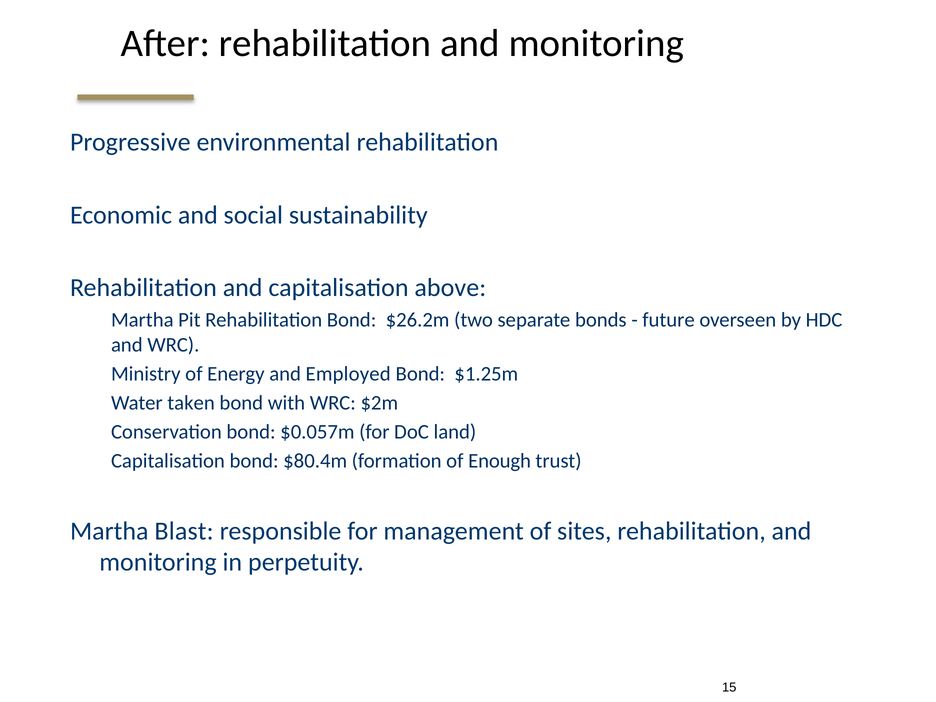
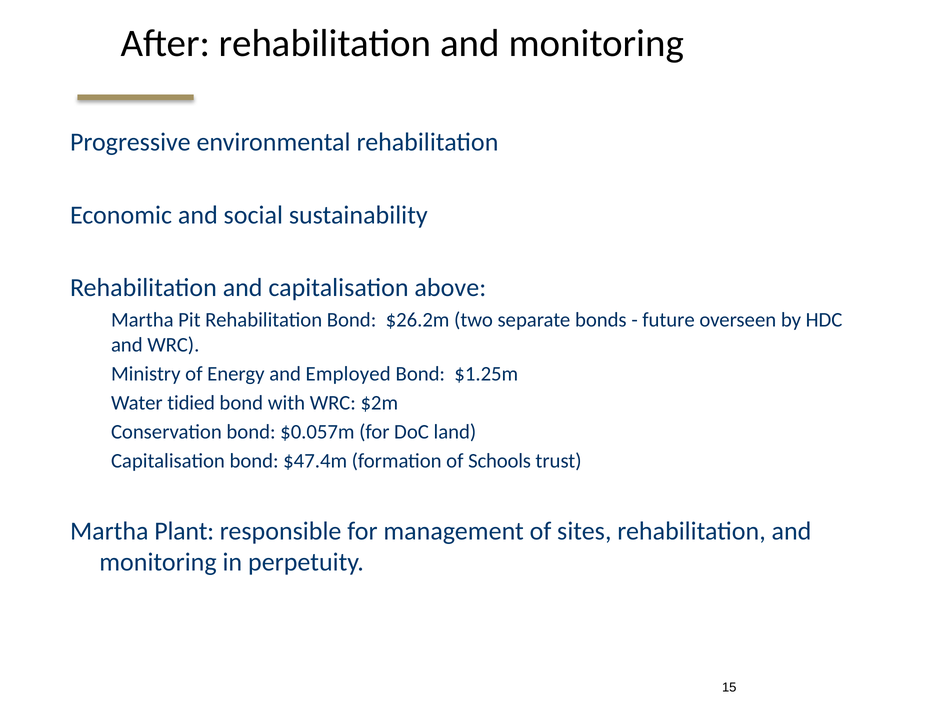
taken: taken -> tidied
$80.4m: $80.4m -> $47.4m
Enough: Enough -> Schools
Blast: Blast -> Plant
